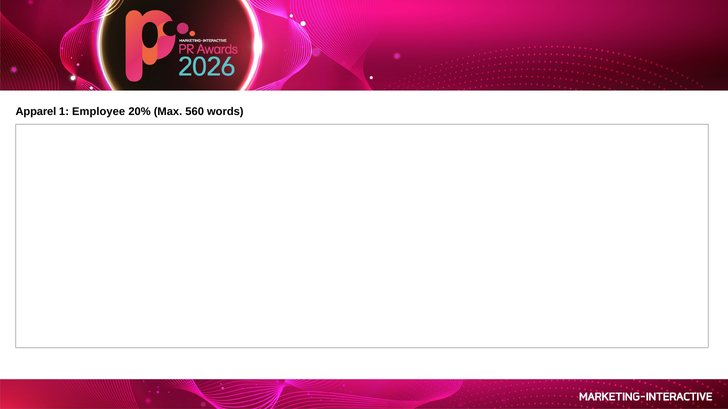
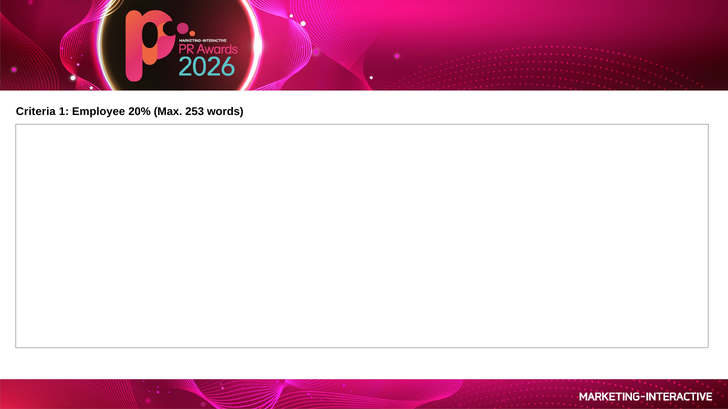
Apparel: Apparel -> Criteria
560: 560 -> 253
